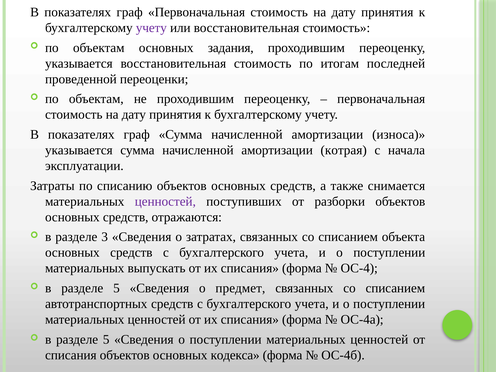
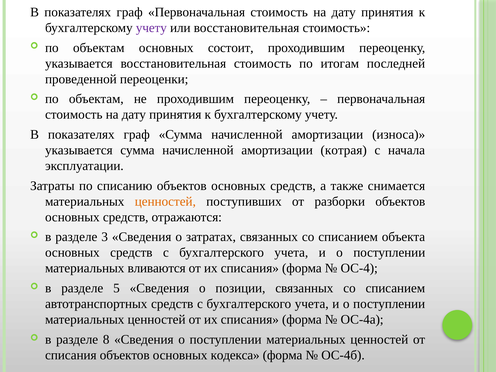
задания: задания -> состоит
ценностей at (165, 201) colour: purple -> orange
выпускать: выпускать -> вливаются
предмет: предмет -> позиции
5 at (106, 339): 5 -> 8
